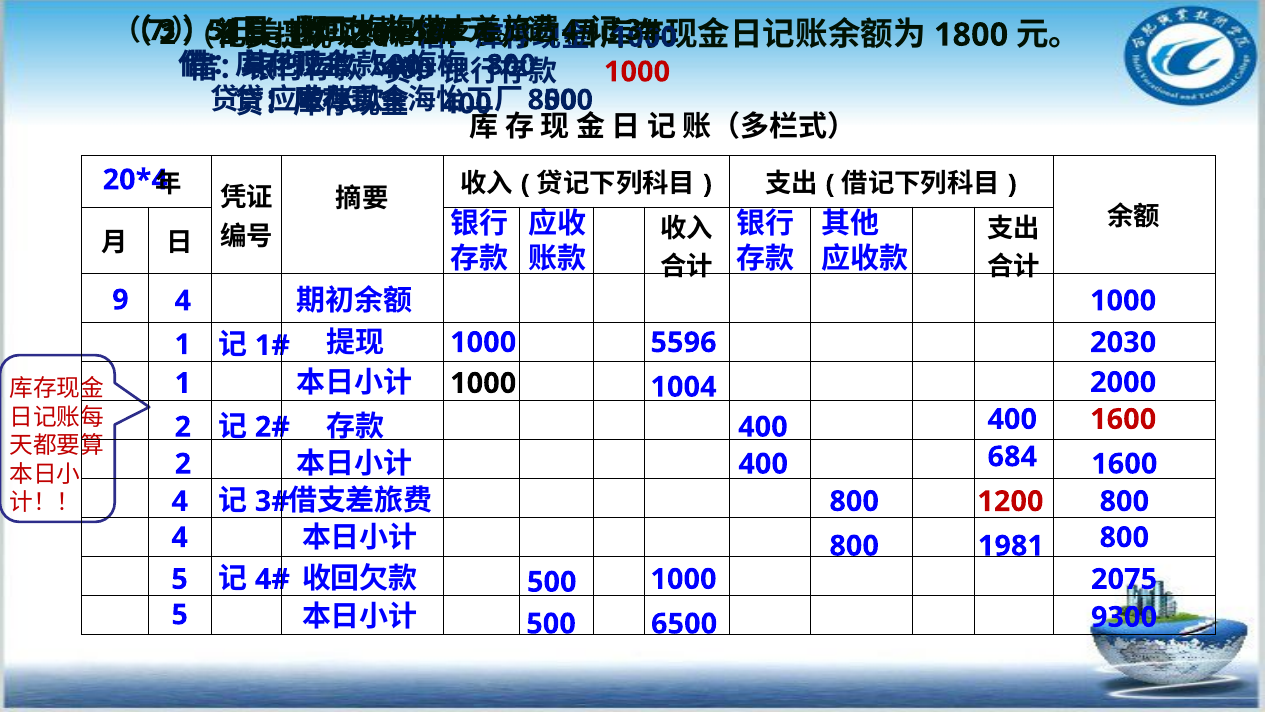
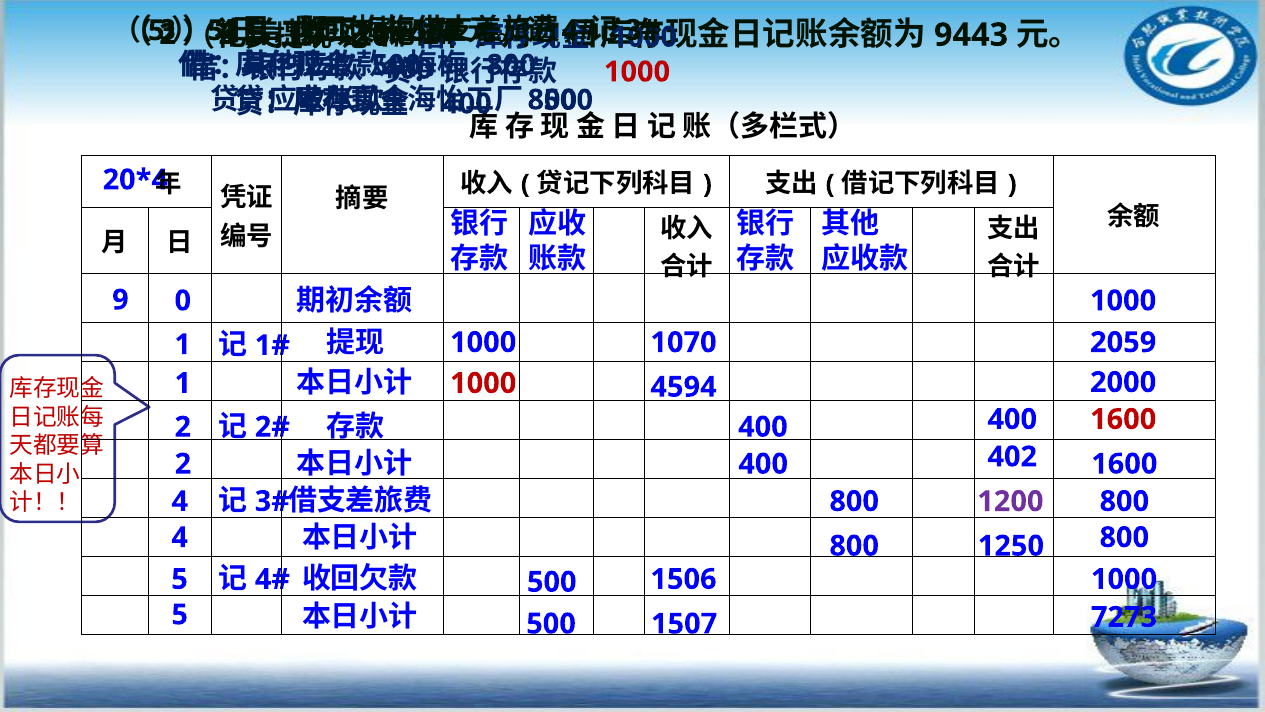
7 at (156, 30): 7 -> 5
1800: 1800 -> 9443
9 4: 4 -> 0
2030: 2030 -> 2059
5596: 5596 -> 1070
1000 at (483, 383) colour: black -> red
1004: 1004 -> 4594
684: 684 -> 402
1200 colour: red -> purple
1981: 1981 -> 1250
1000 at (684, 579): 1000 -> 1506
2075 at (1124, 579): 2075 -> 1000
9300: 9300 -> 7273
6500: 6500 -> 1507
